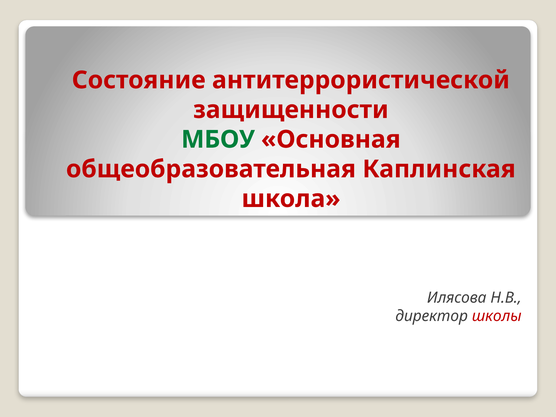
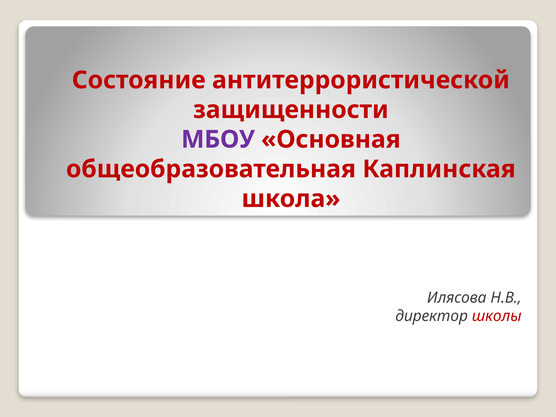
МБОУ colour: green -> purple
